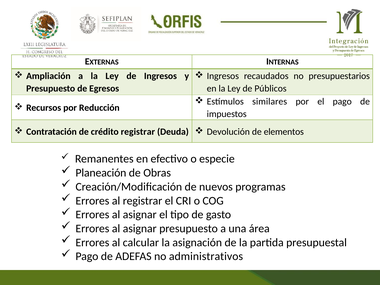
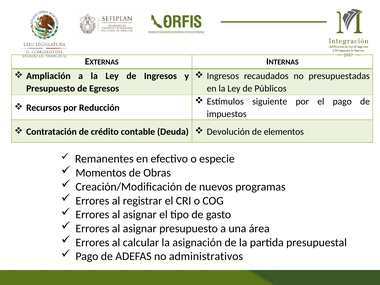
presupuestarios: presupuestarios -> presupuestadas
similares: similares -> siguiente
crédito registrar: registrar -> contable
Planeación: Planeación -> Momentos
